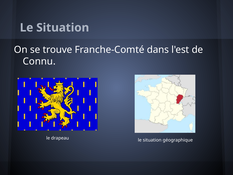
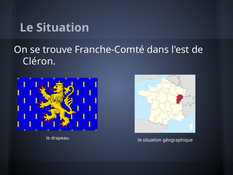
Connu: Connu -> Cléron
